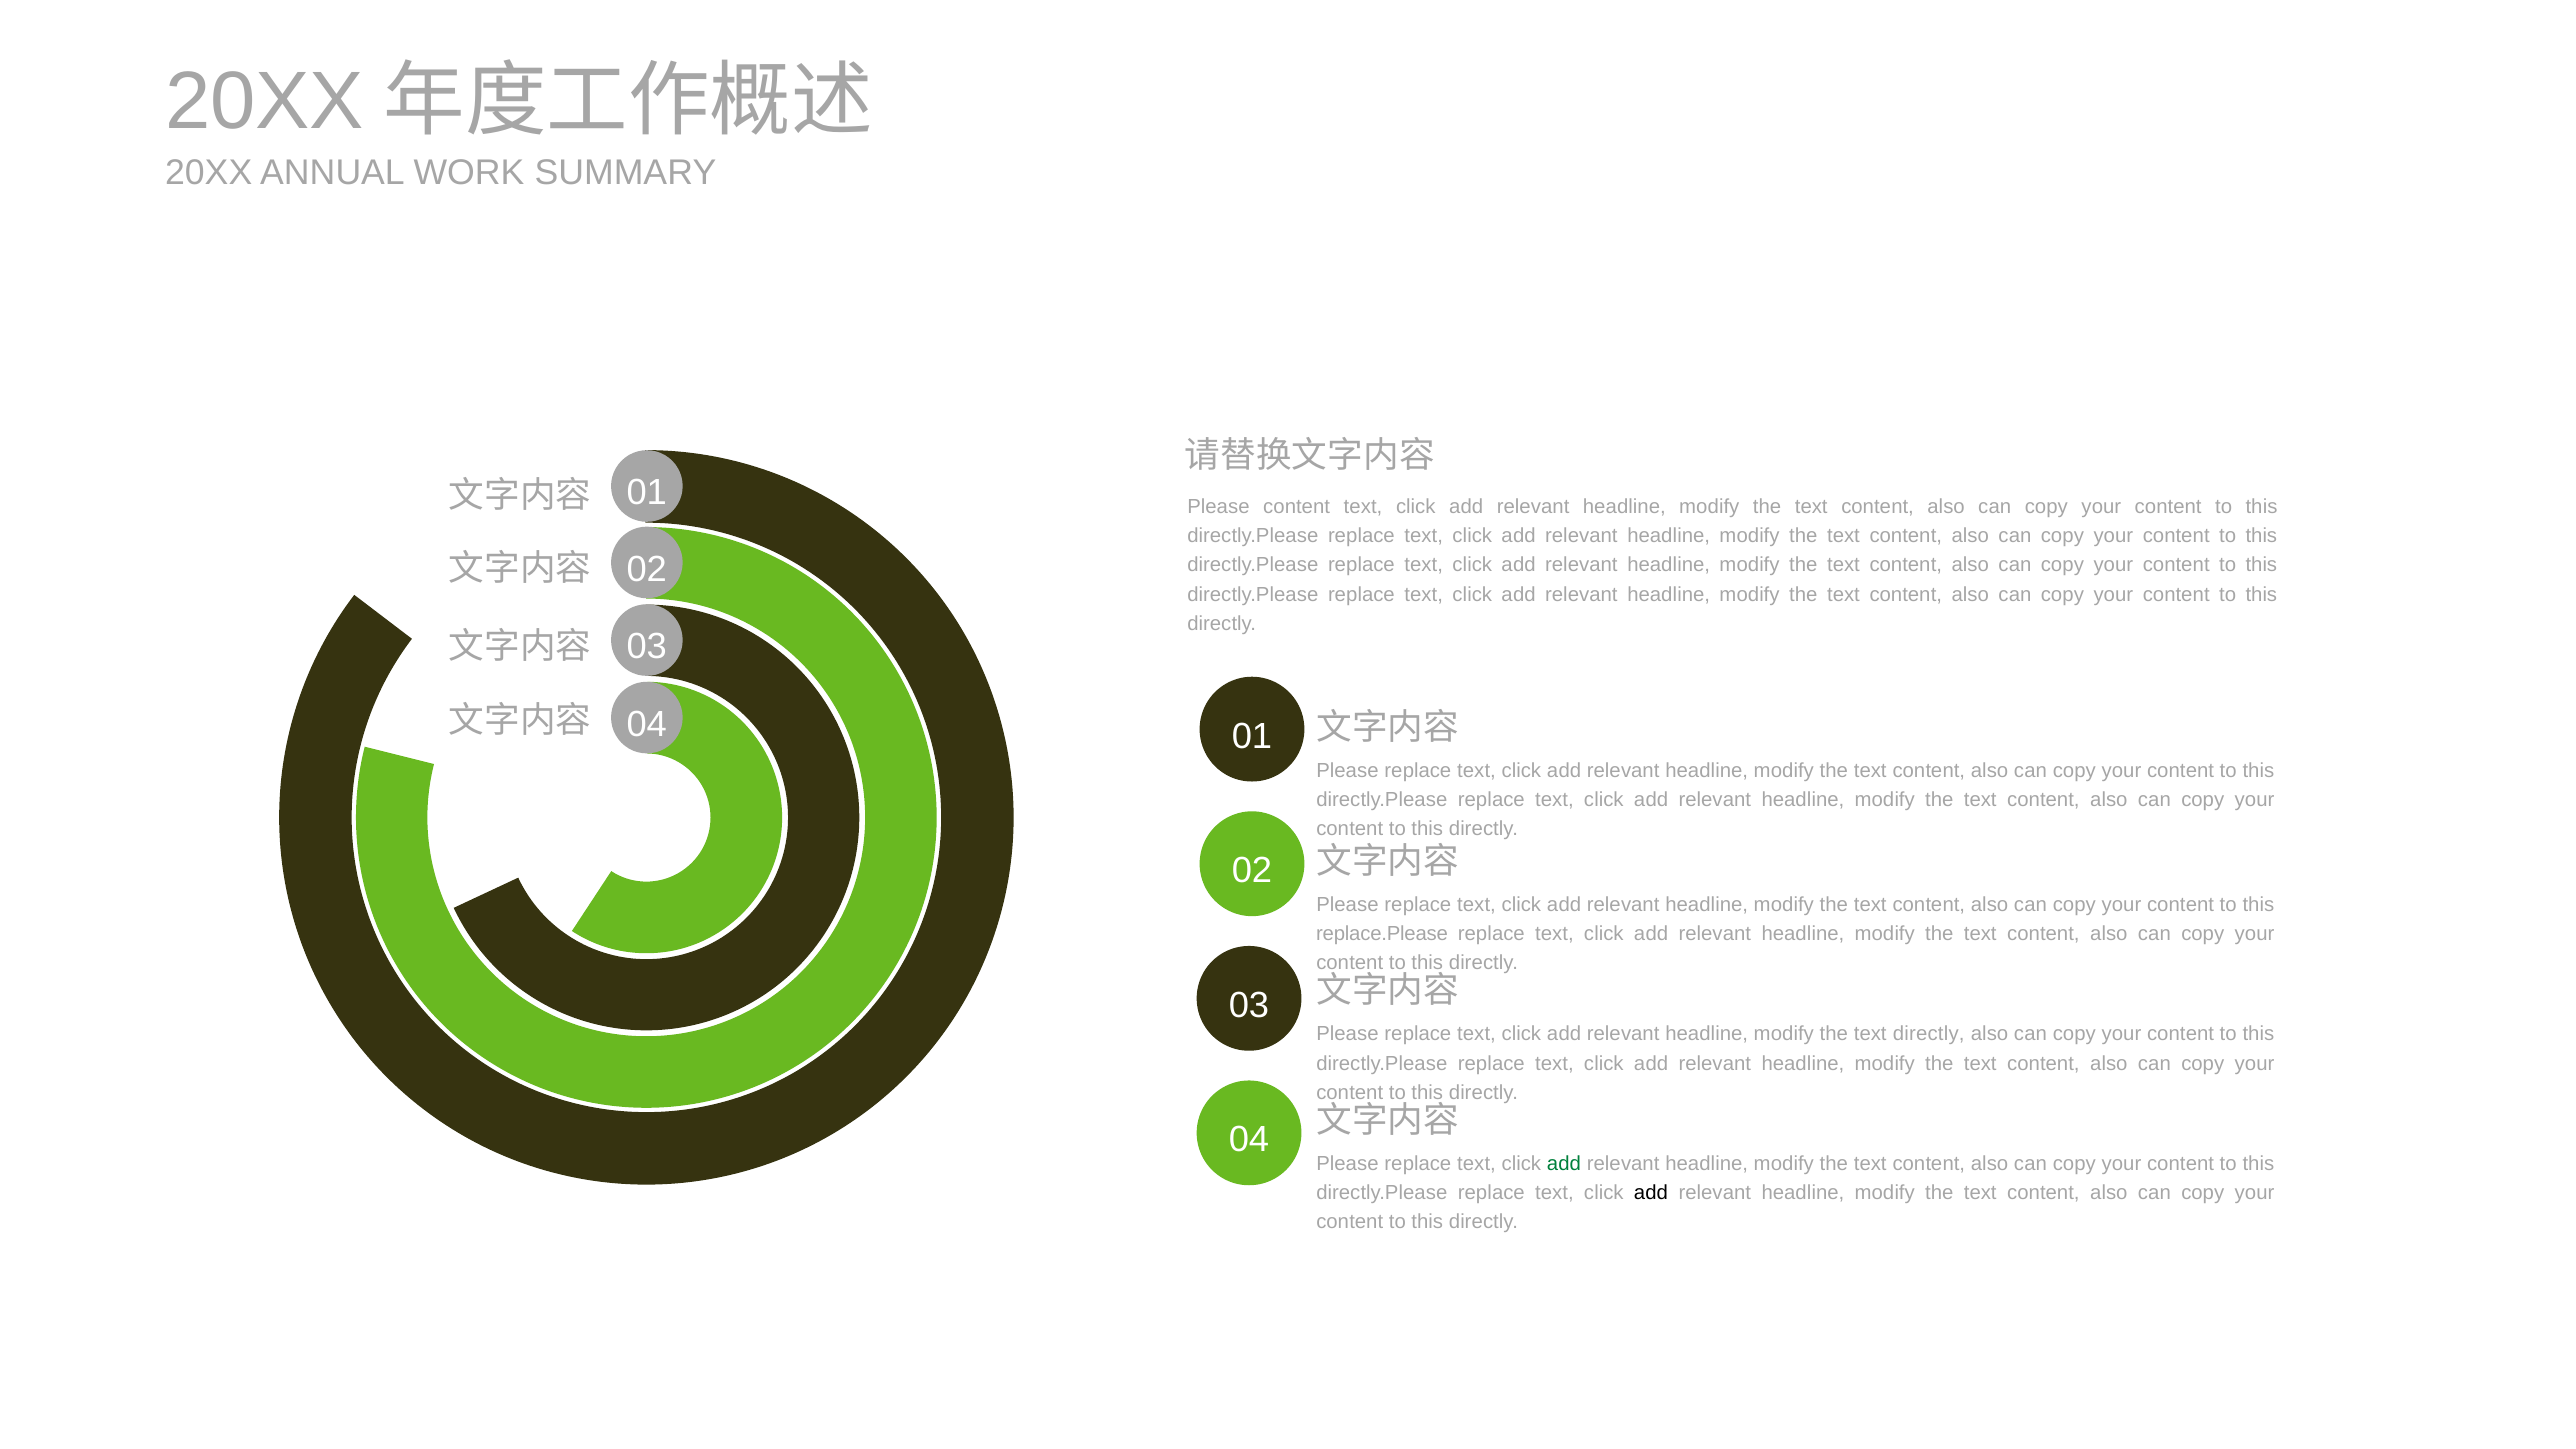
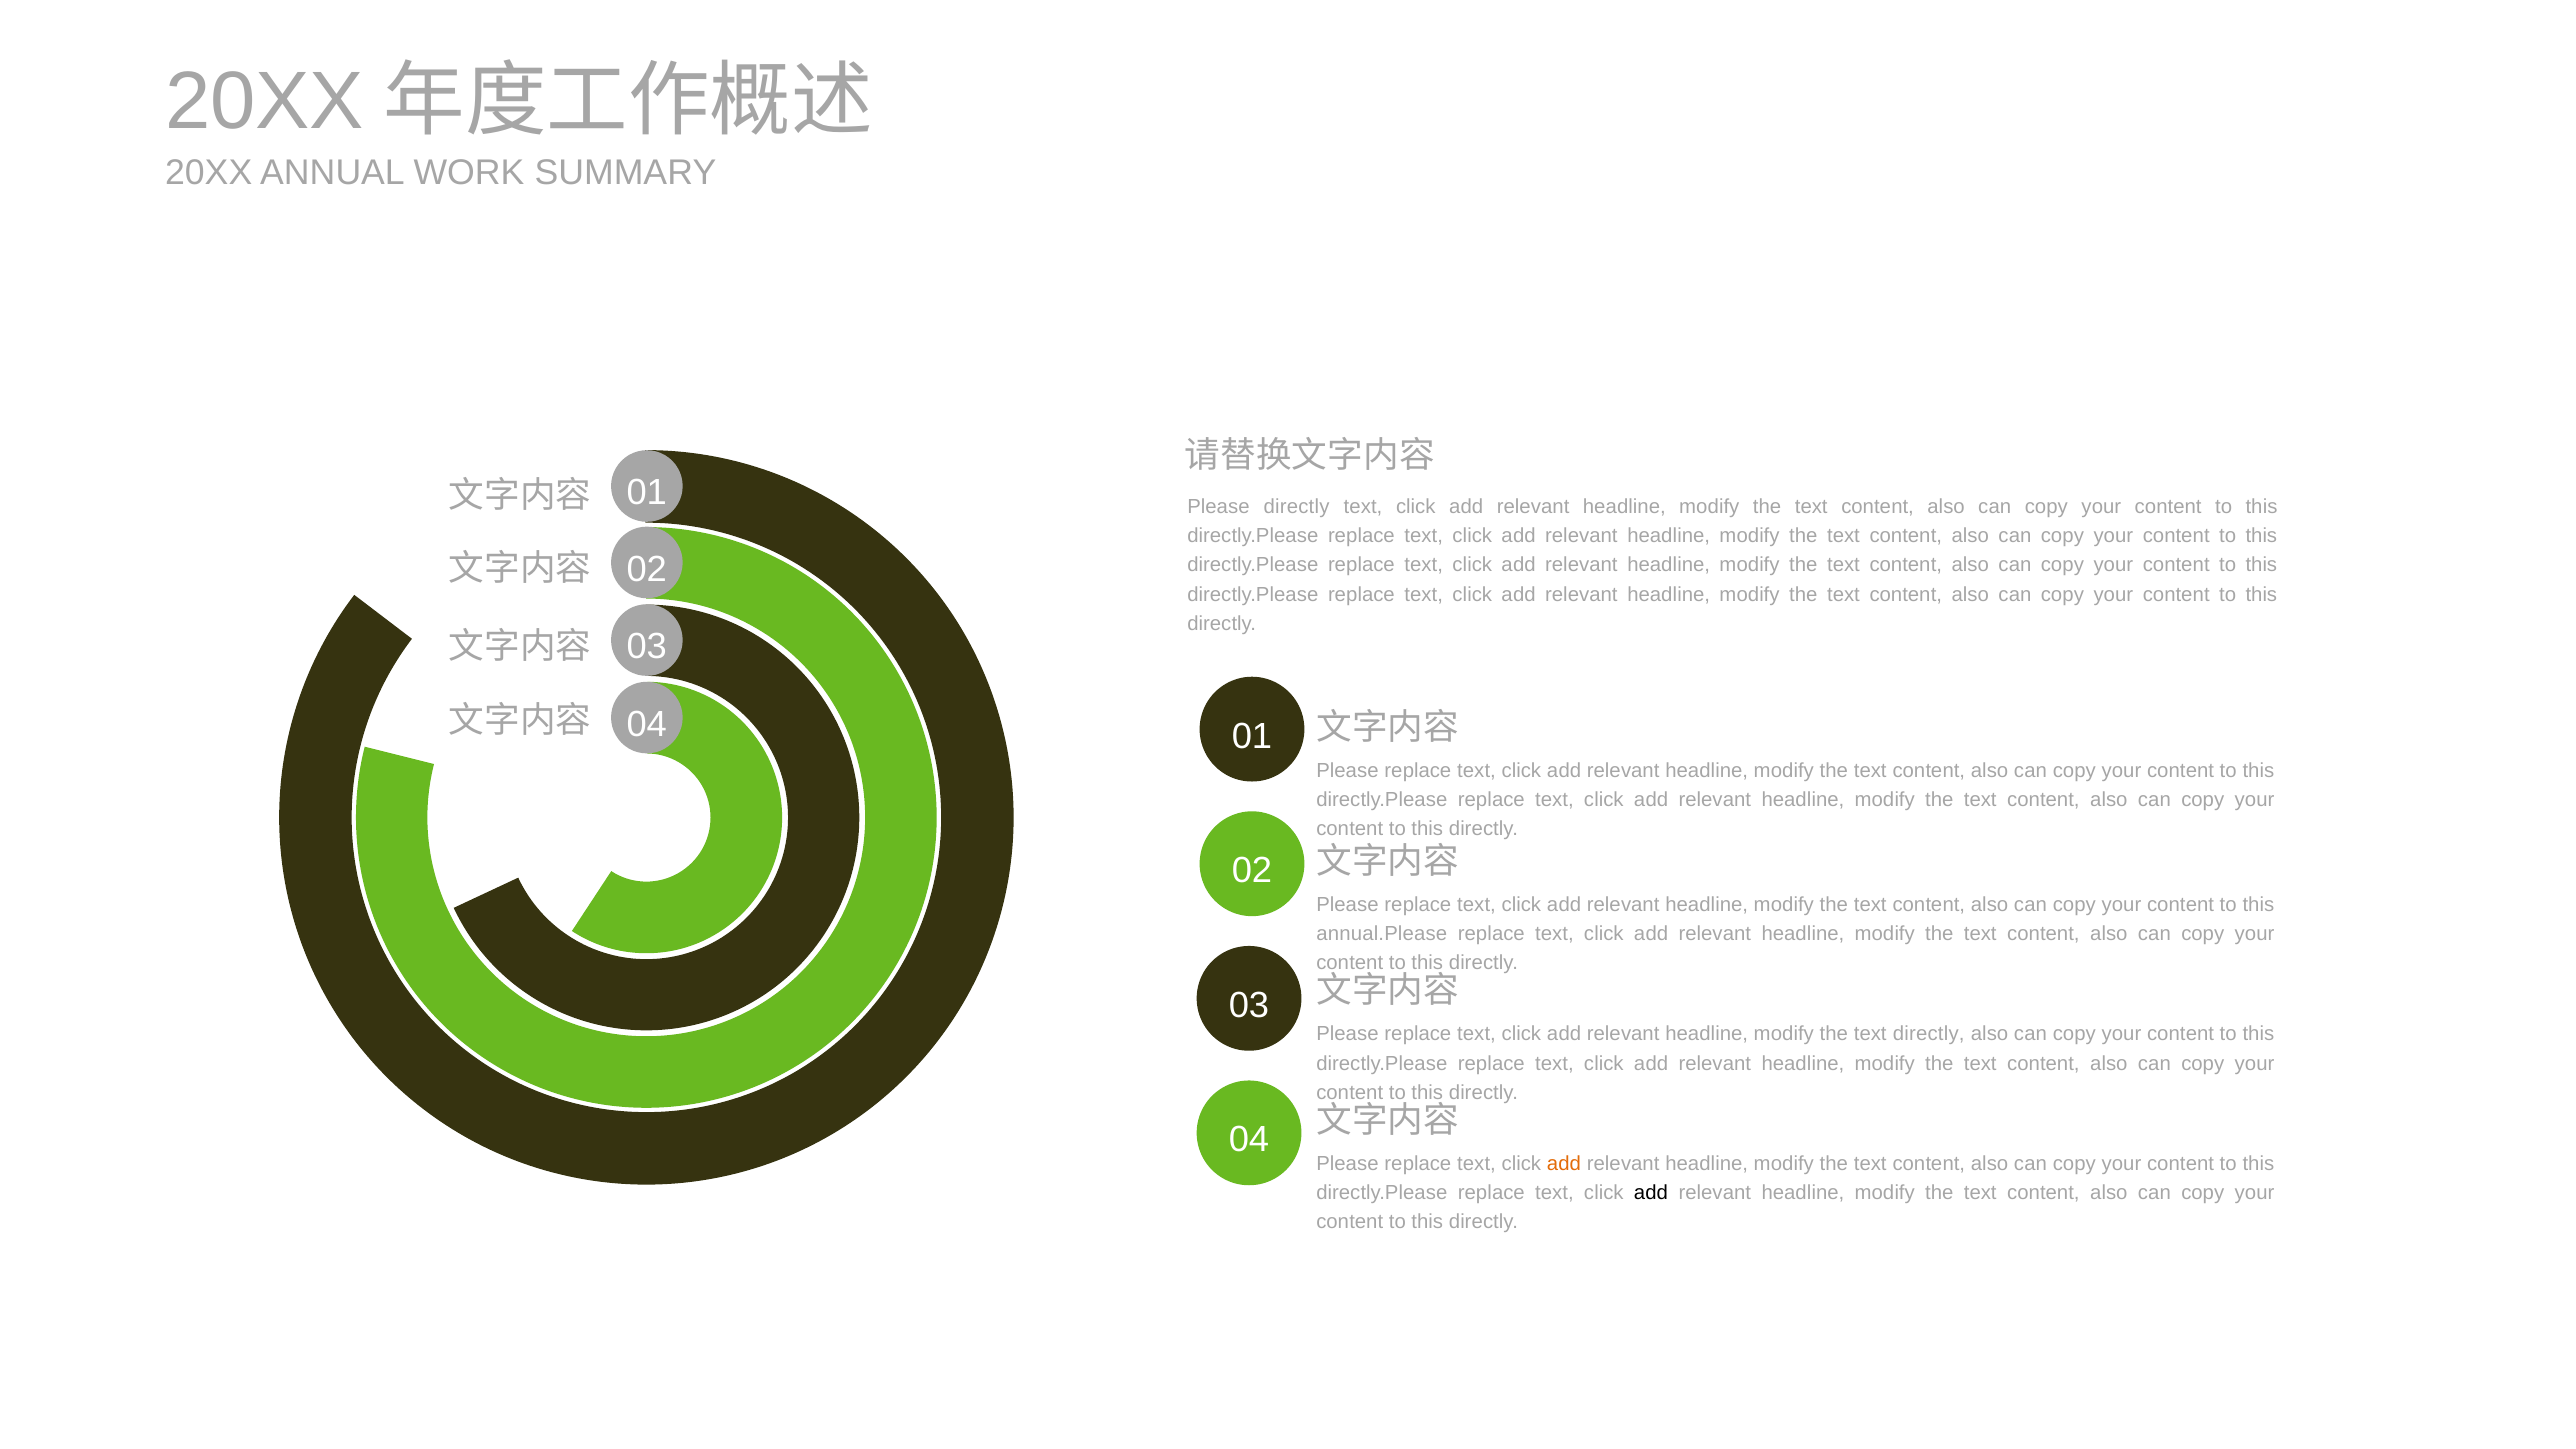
Please content: content -> directly
replace.Please: replace.Please -> annual.Please
add at (1564, 1164) colour: green -> orange
